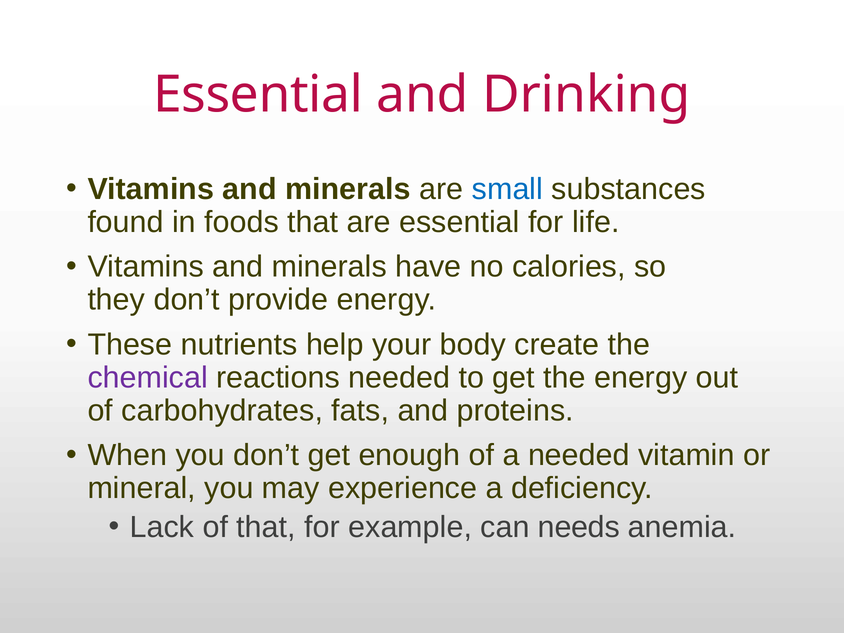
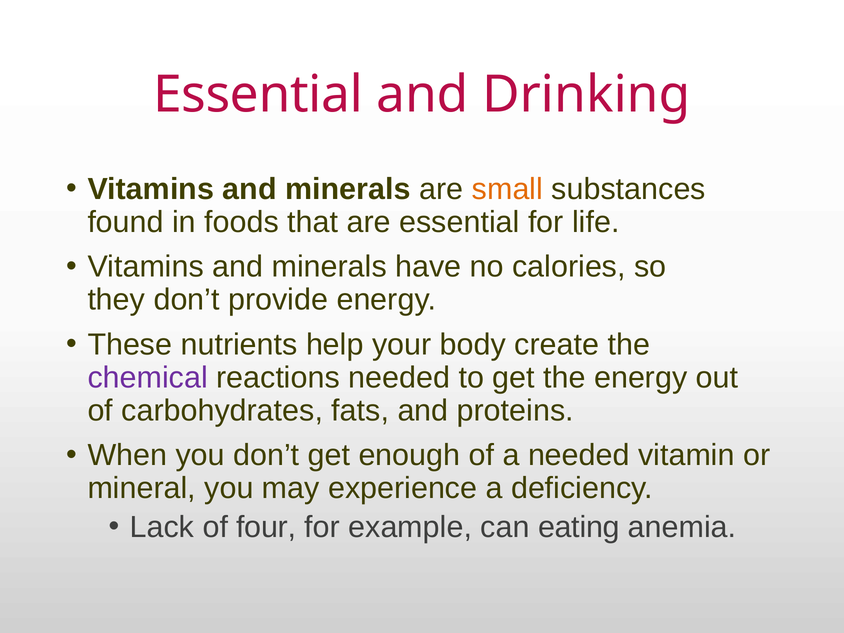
small colour: blue -> orange
of that: that -> four
needs: needs -> eating
